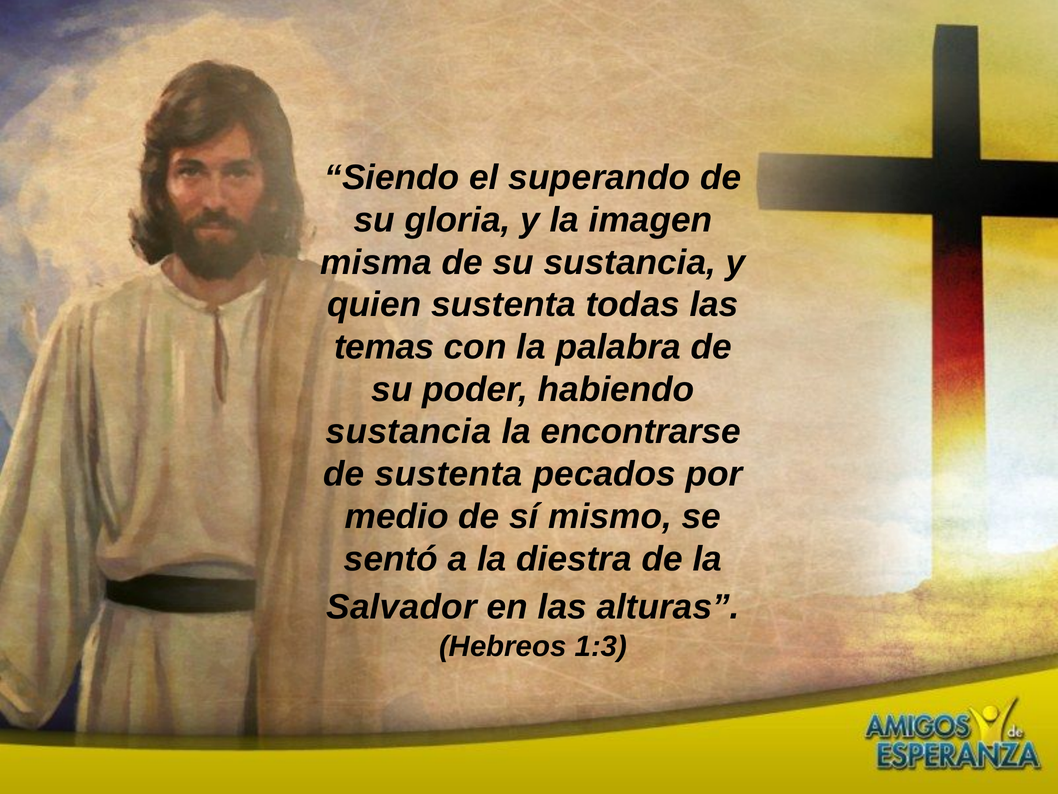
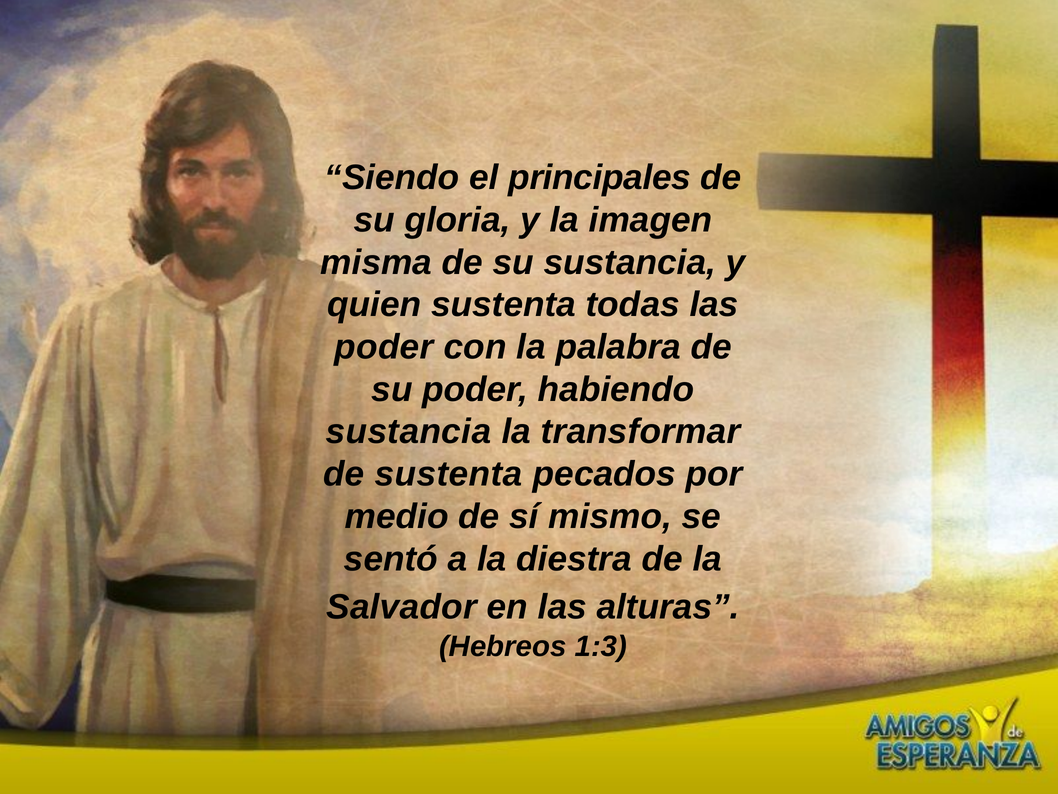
superando: superando -> principales
temas at (384, 347): temas -> poder
encontrarse: encontrarse -> transformar
